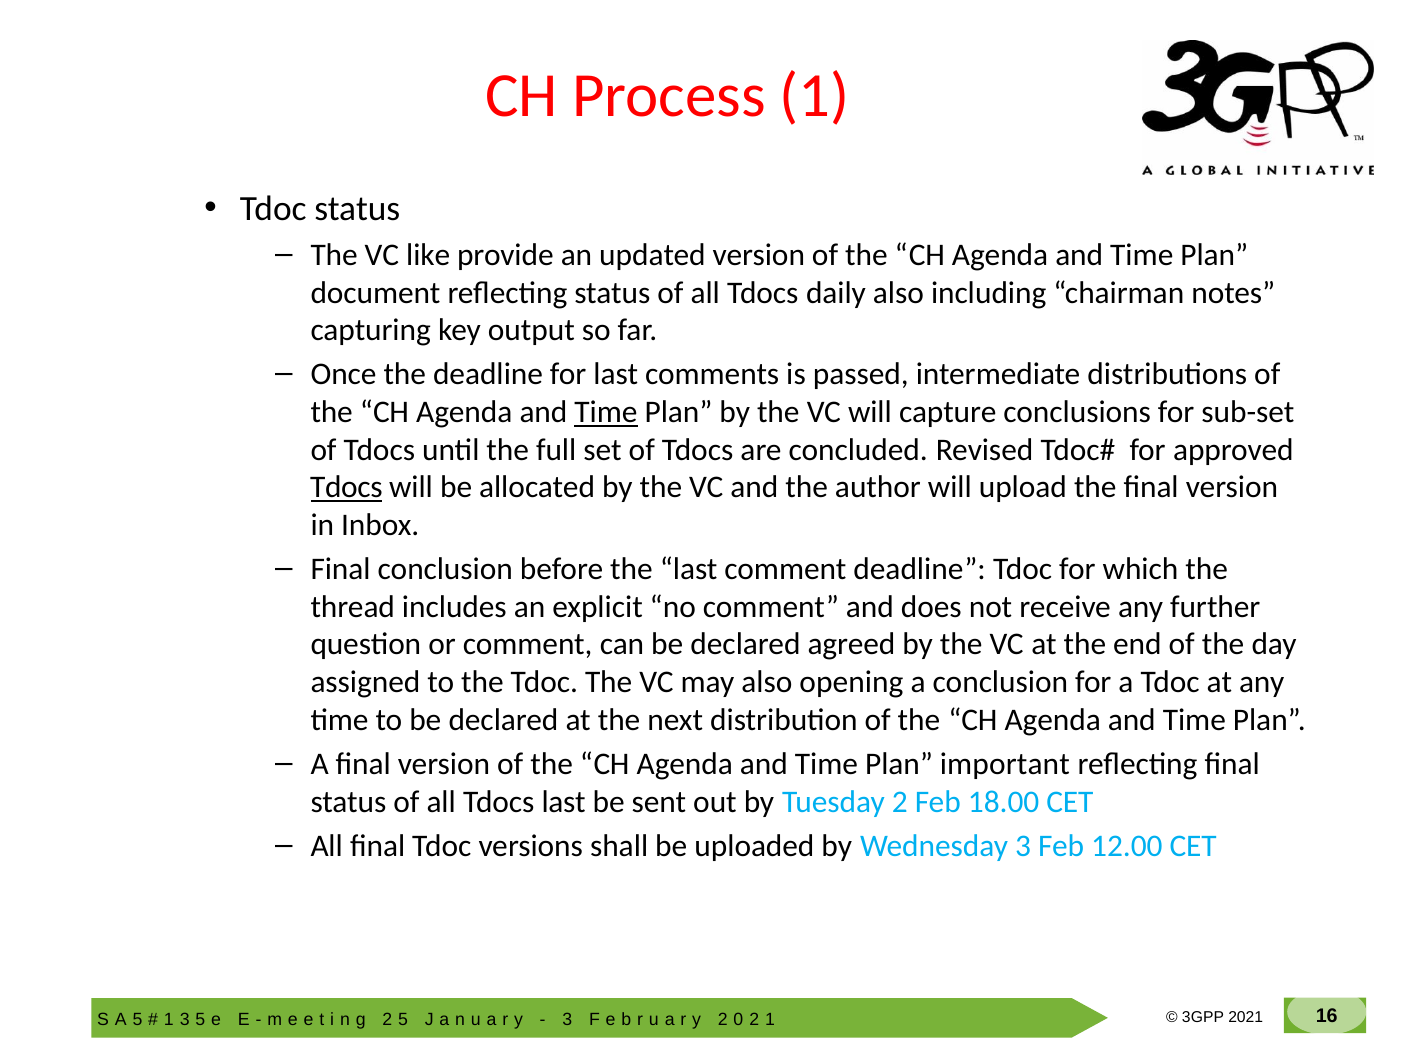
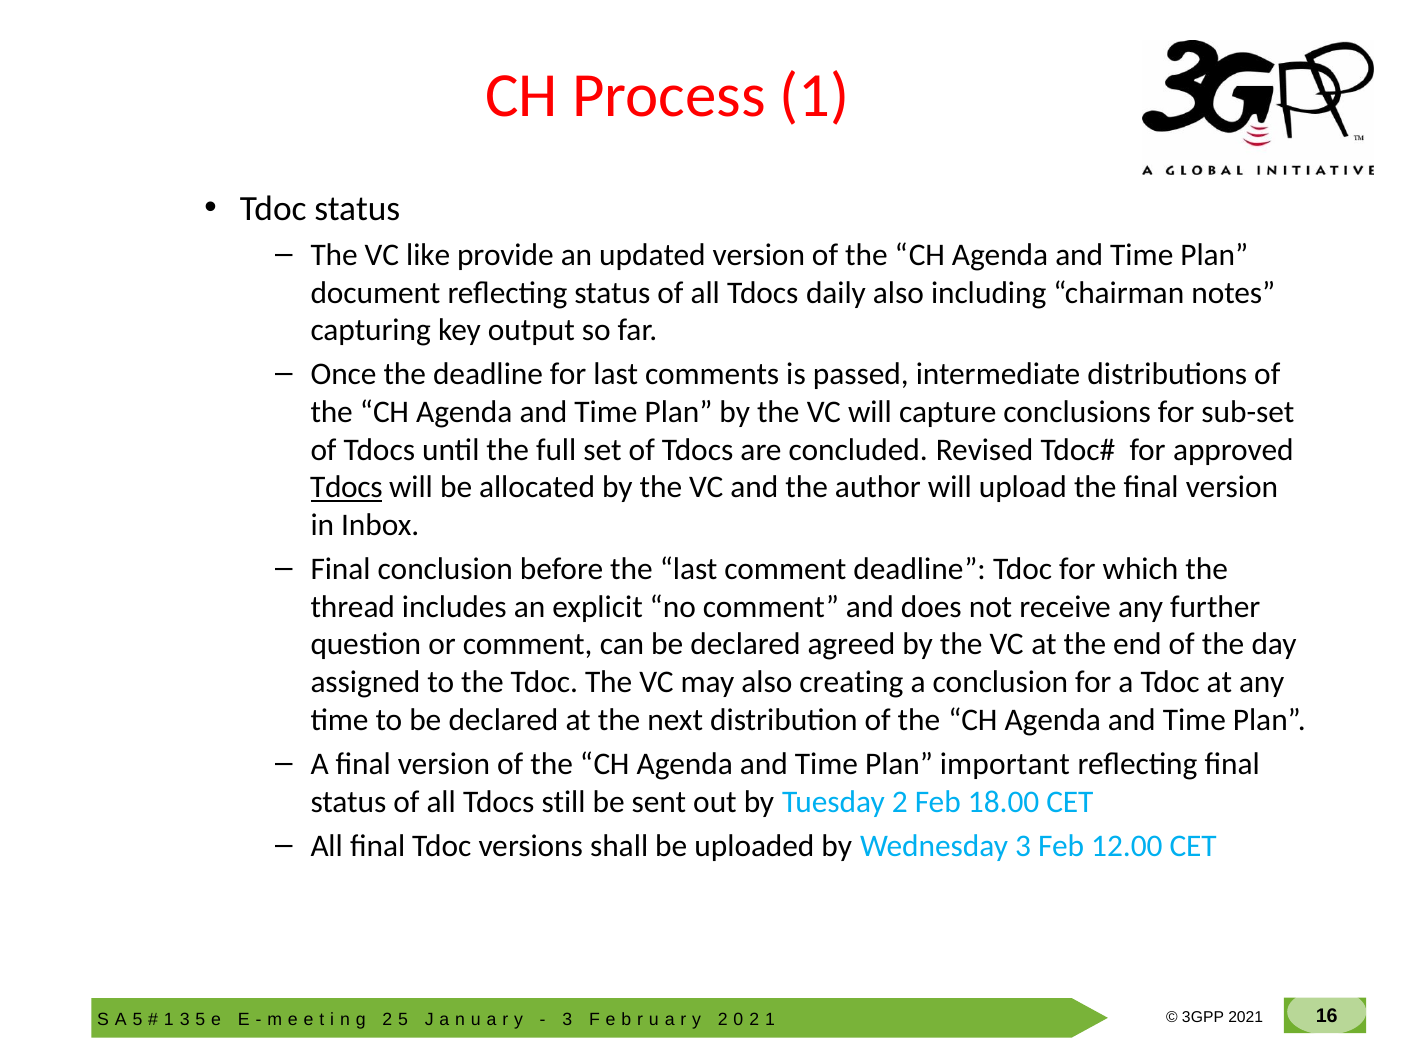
Time at (606, 412) underline: present -> none
opening: opening -> creating
Tdocs last: last -> still
